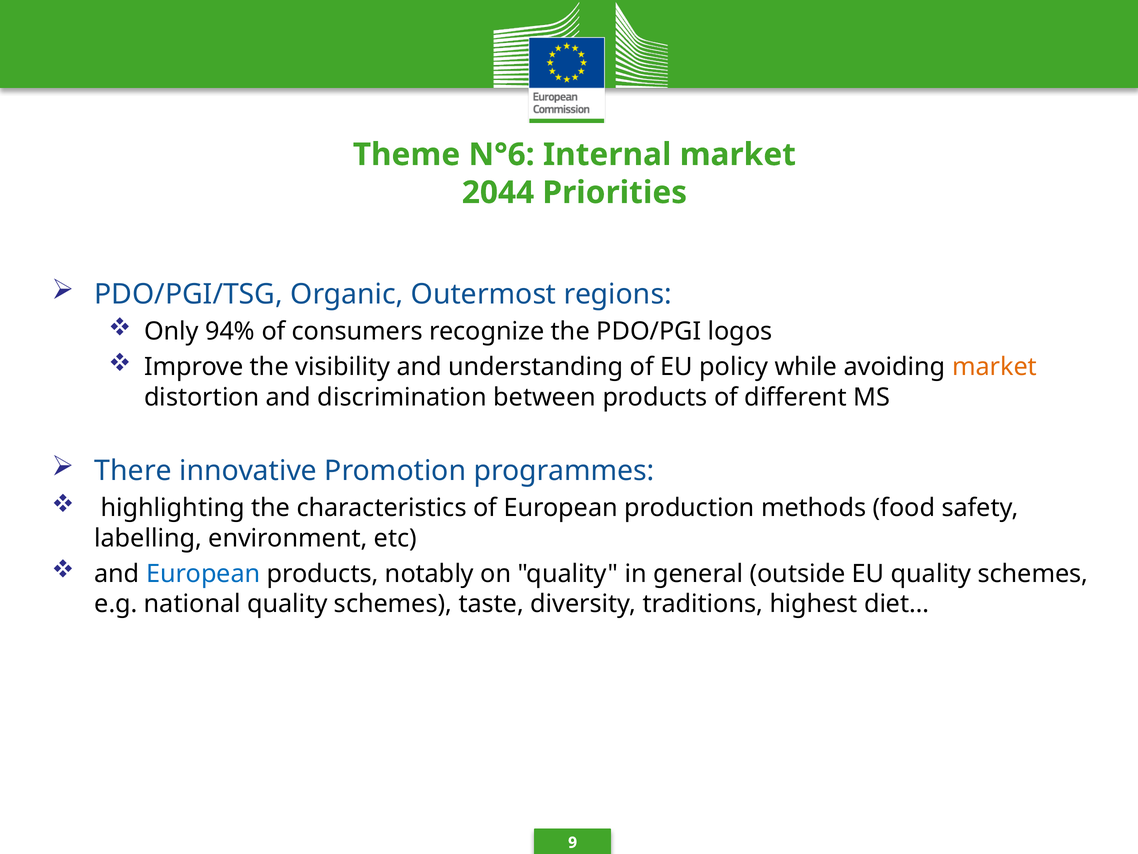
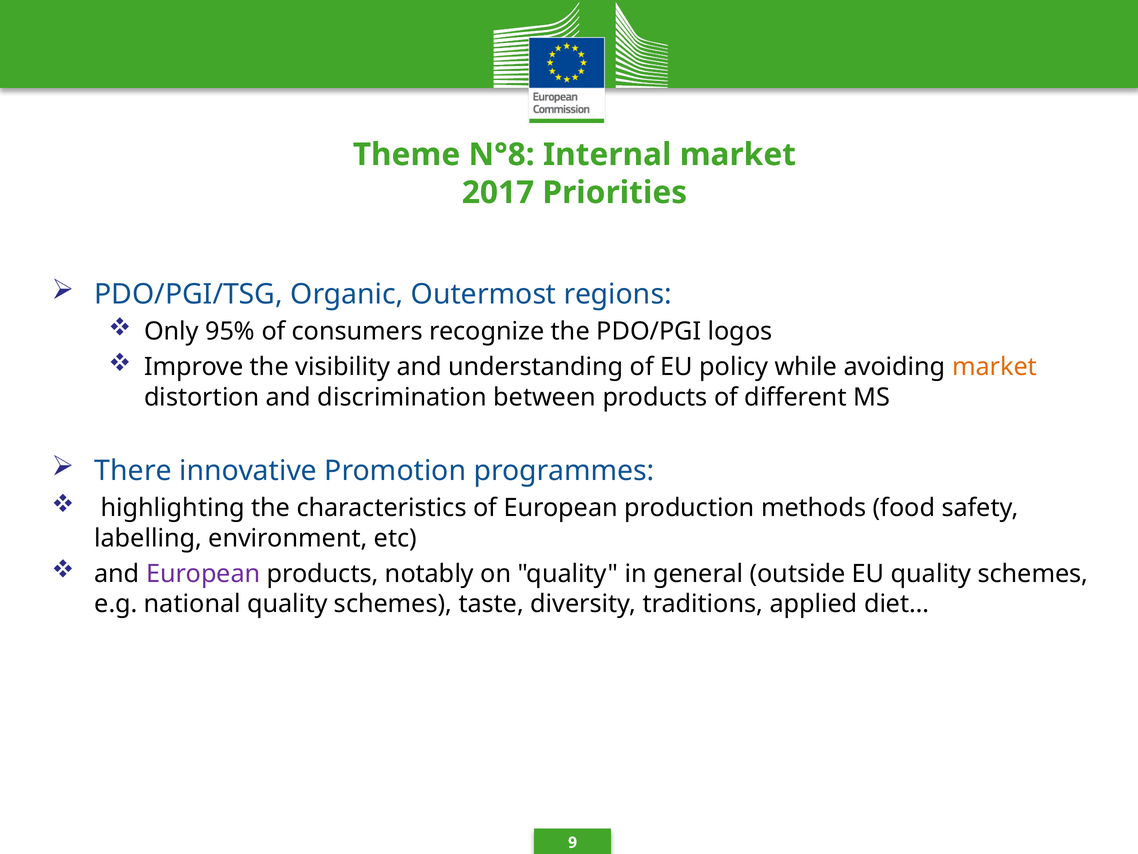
N°6: N°6 -> N°8
2044: 2044 -> 2017
94%: 94% -> 95%
European at (203, 573) colour: blue -> purple
highest: highest -> applied
